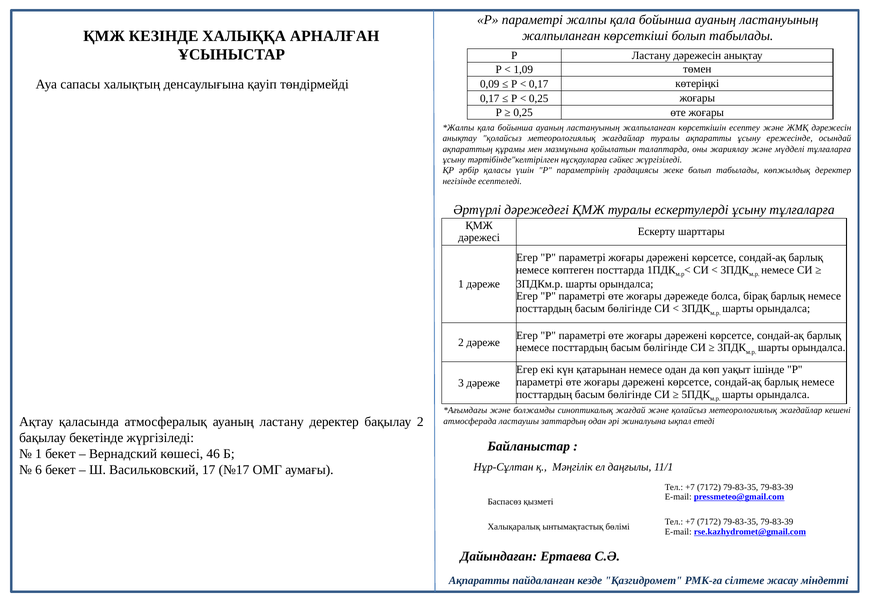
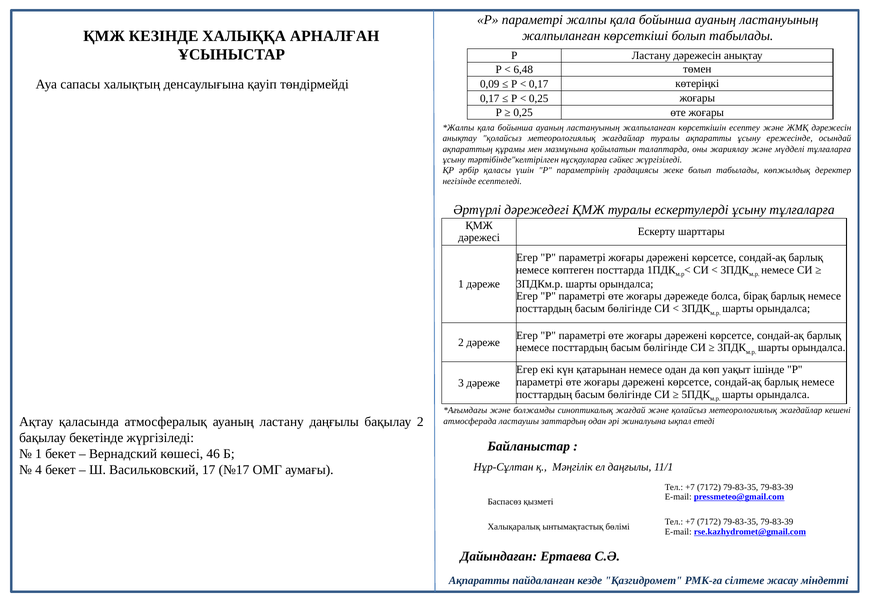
1,09: 1,09 -> 6,48
ластану деректер: деректер -> даңғылы
6: 6 -> 4
